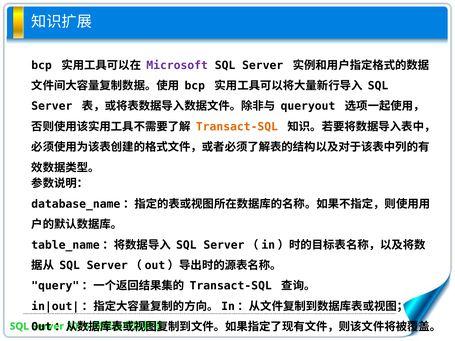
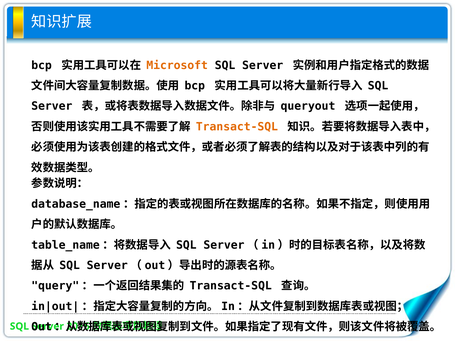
Microsoft colour: purple -> orange
